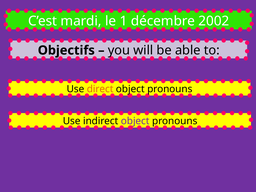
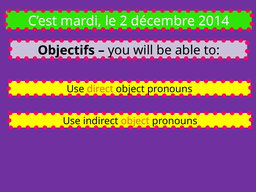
1: 1 -> 2
2002: 2002 -> 2014
object at (135, 121) colour: purple -> orange
